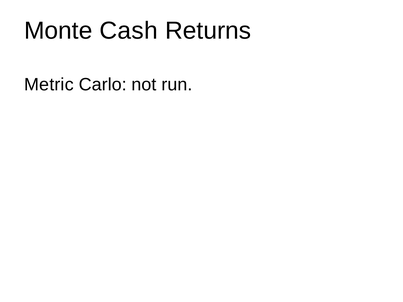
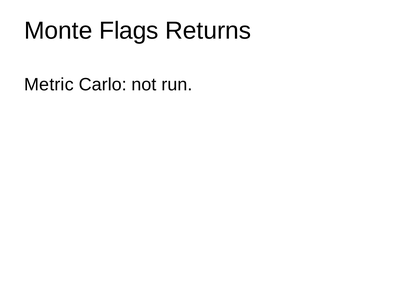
Cash: Cash -> Flags
